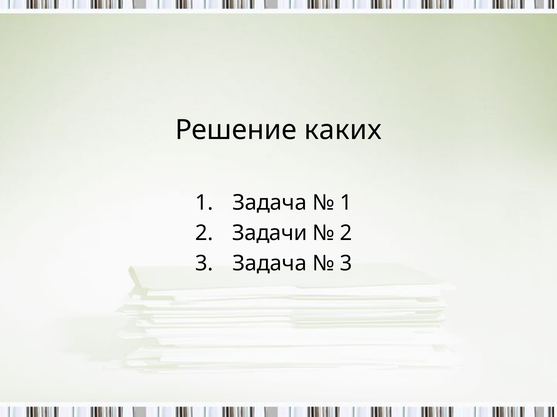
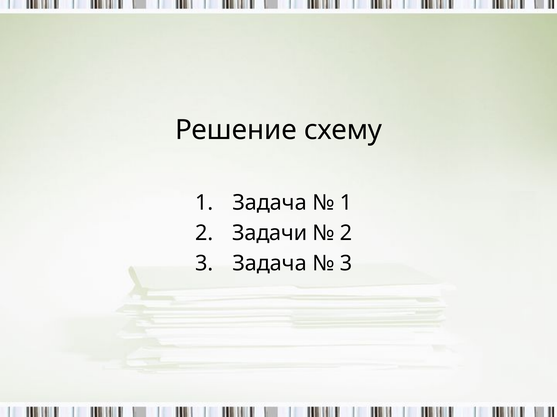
каких: каких -> схему
